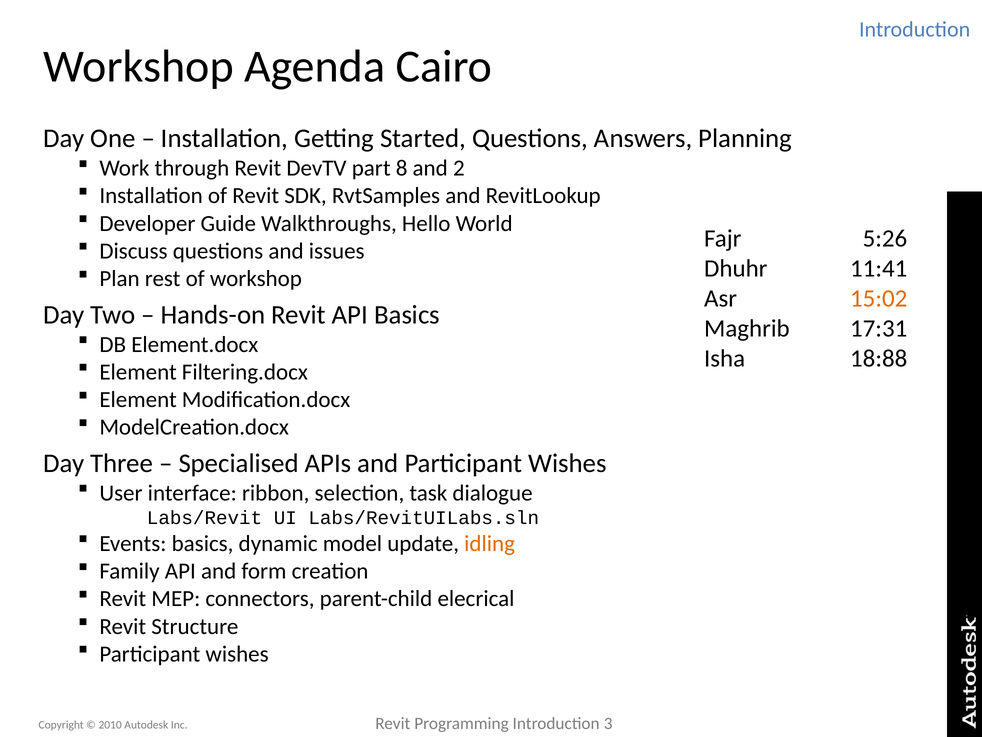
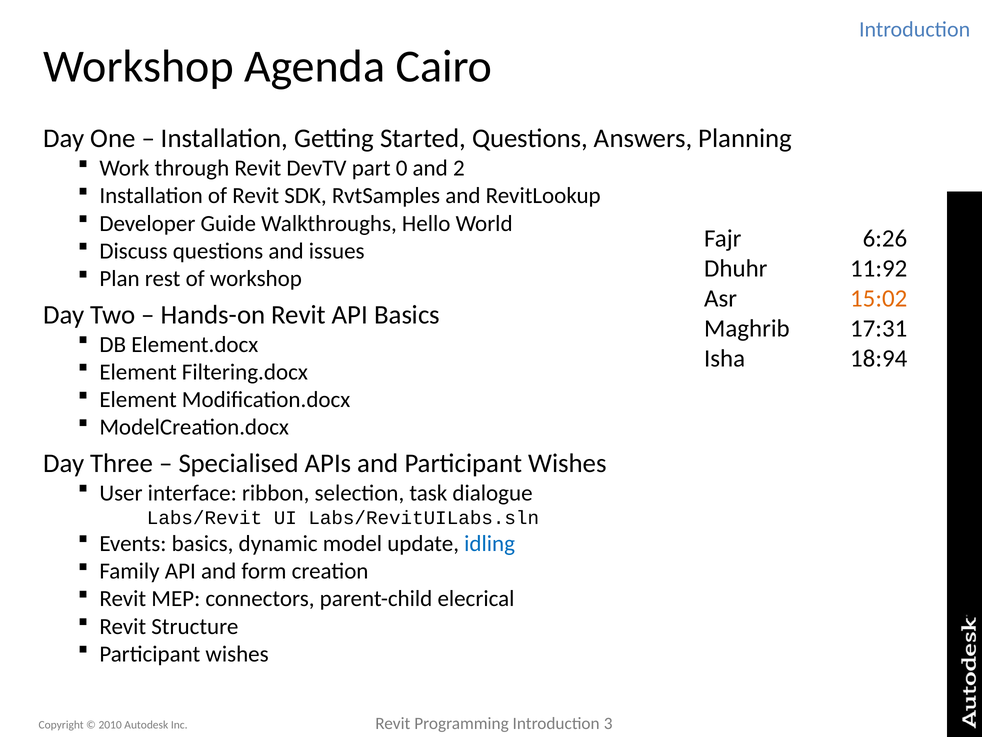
8: 8 -> 0
5:26: 5:26 -> 6:26
11:41: 11:41 -> 11:92
18:88: 18:88 -> 18:94
idling colour: orange -> blue
